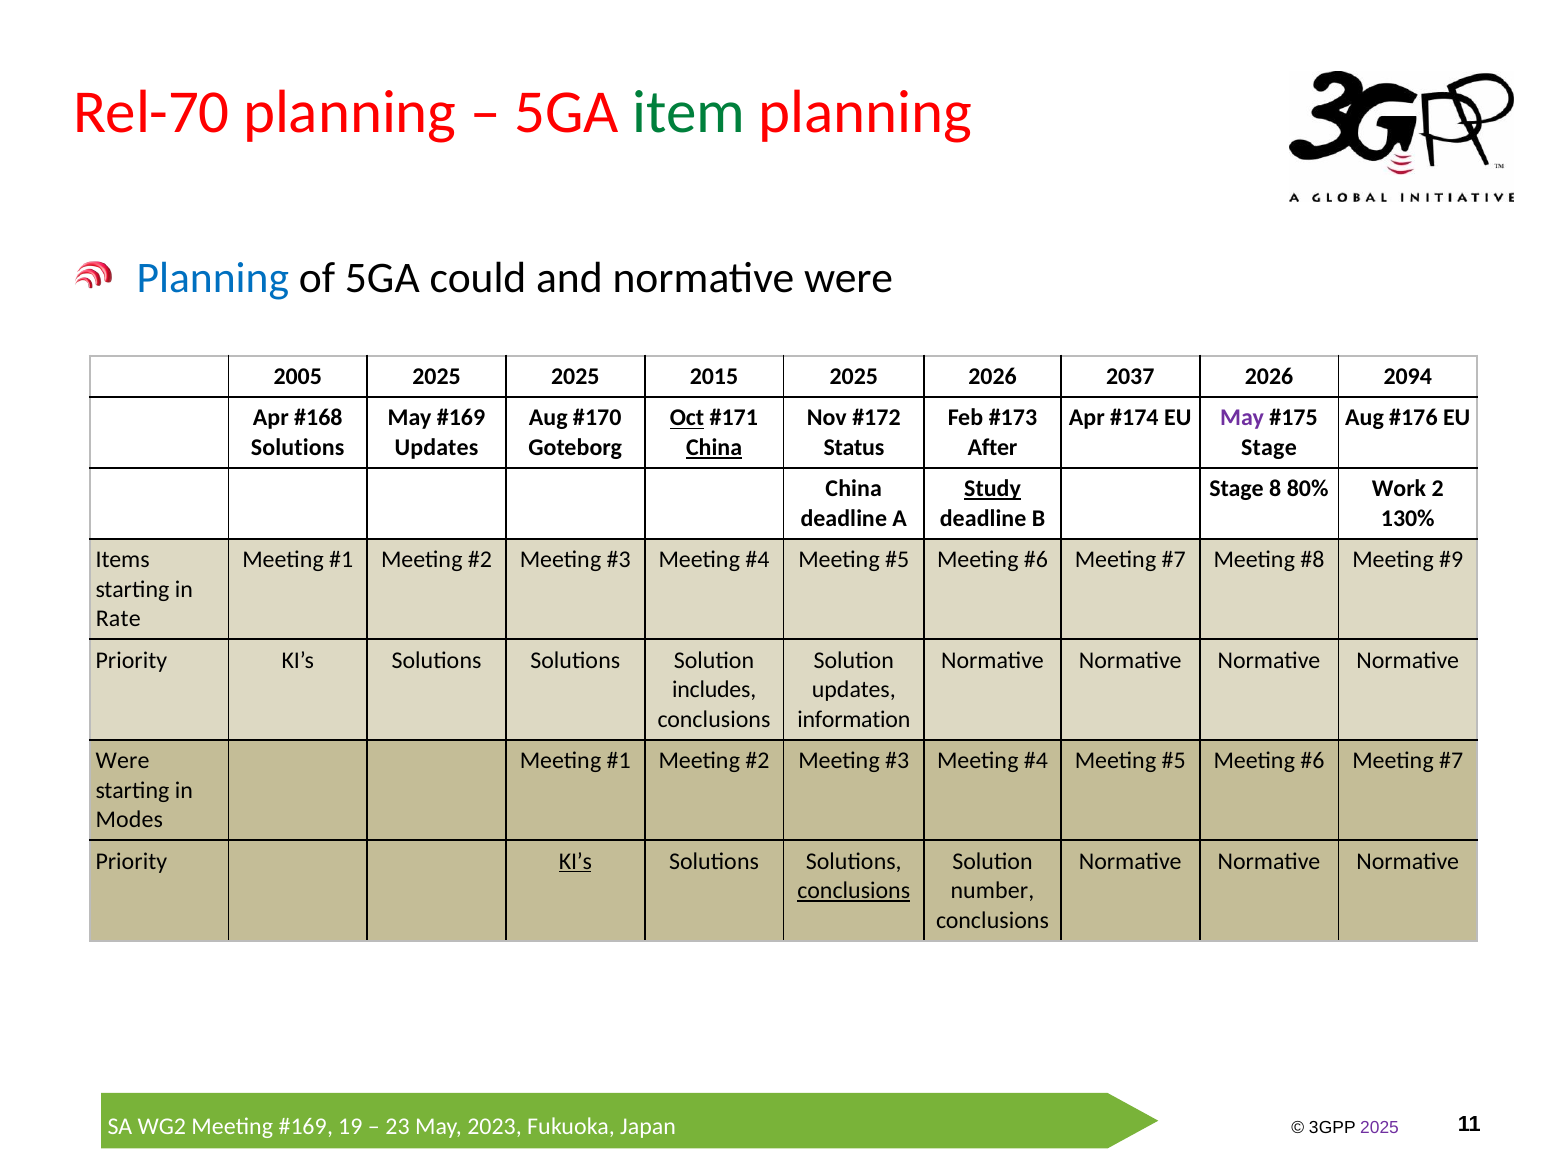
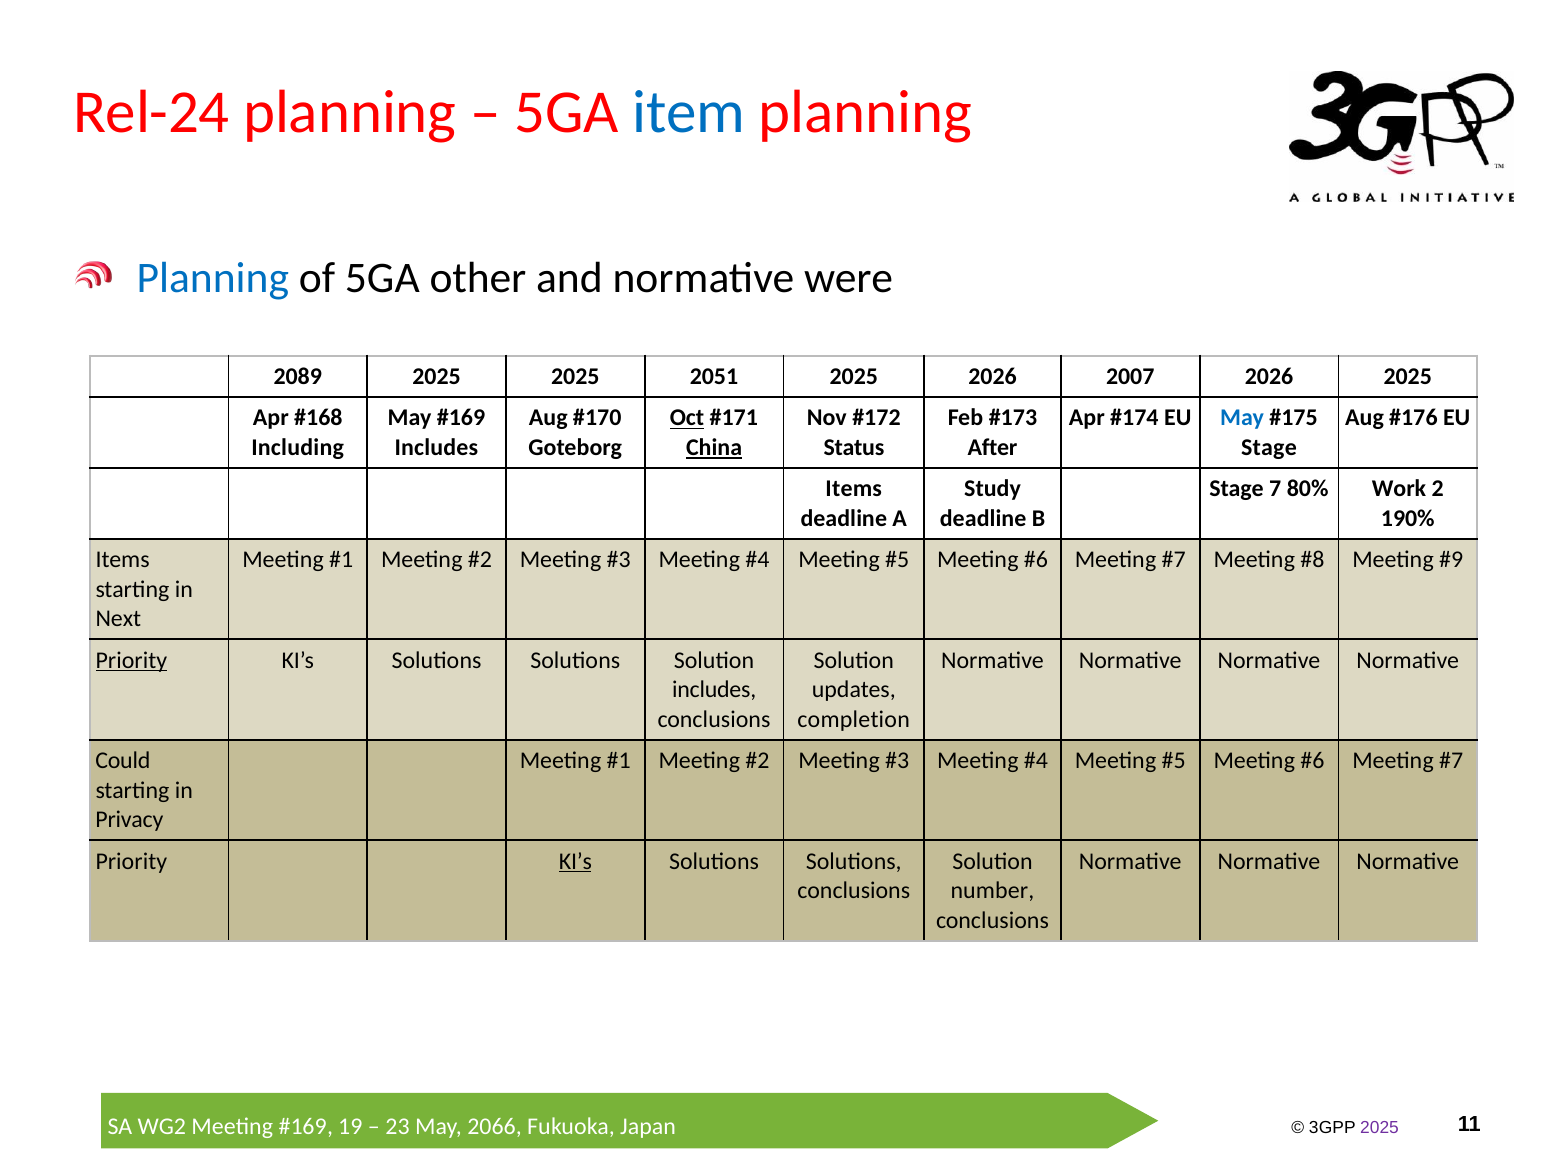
Rel-70: Rel-70 -> Rel-24
item colour: green -> blue
could: could -> other
2005: 2005 -> 2089
2015: 2015 -> 2051
2037: 2037 -> 2007
2026 2094: 2094 -> 2025
May at (1242, 418) colour: purple -> blue
Solutions at (298, 447): Solutions -> Including
Updates at (436, 447): Updates -> Includes
China at (854, 489): China -> Items
Study underline: present -> none
8: 8 -> 7
130%: 130% -> 190%
Rate: Rate -> Next
Priority at (131, 660) underline: none -> present
information: information -> completion
Were at (123, 760): Were -> Could
Modes: Modes -> Privacy
conclusions at (854, 890) underline: present -> none
2023: 2023 -> 2066
